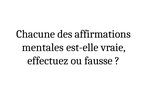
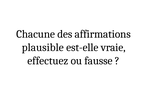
mentales: mentales -> plausible
